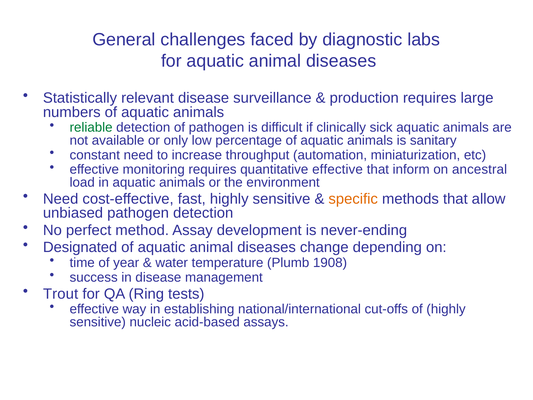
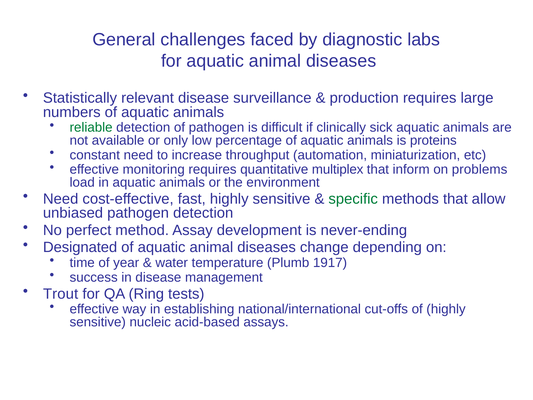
sanitary: sanitary -> proteins
quantitative effective: effective -> multiplex
ancestral: ancestral -> problems
specific colour: orange -> green
1908: 1908 -> 1917
